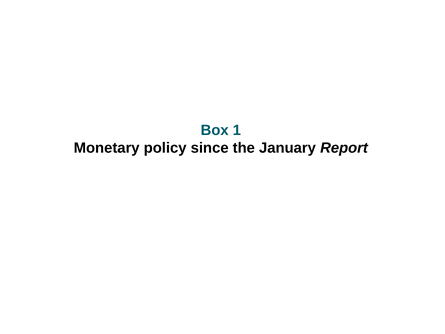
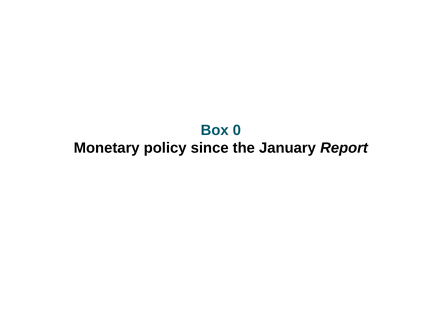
1: 1 -> 0
